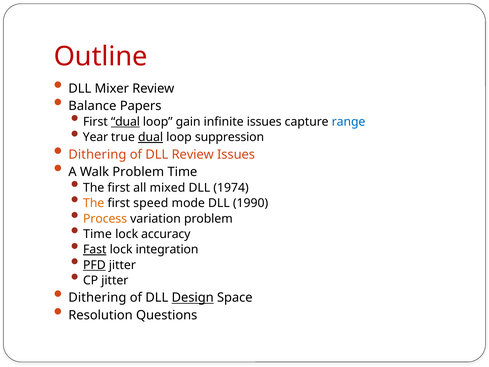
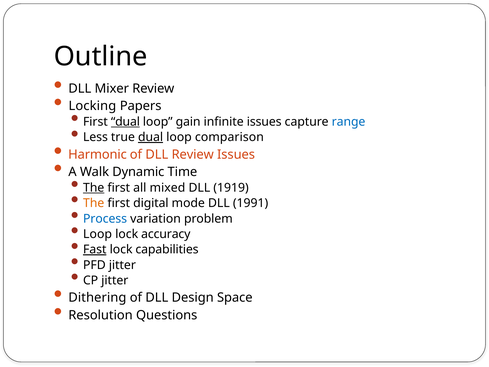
Outline colour: red -> black
Balance: Balance -> Locking
Year: Year -> Less
suppression: suppression -> comparison
Dithering at (97, 154): Dithering -> Harmonic
Walk Problem: Problem -> Dynamic
The at (94, 188) underline: none -> present
1974: 1974 -> 1919
speed: speed -> digital
1990: 1990 -> 1991
Process colour: orange -> blue
Time at (98, 234): Time -> Loop
integration: integration -> capabilities
PFD underline: present -> none
Design underline: present -> none
